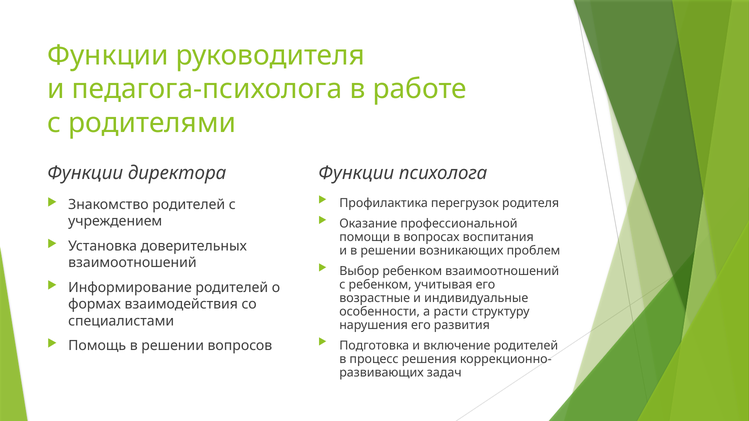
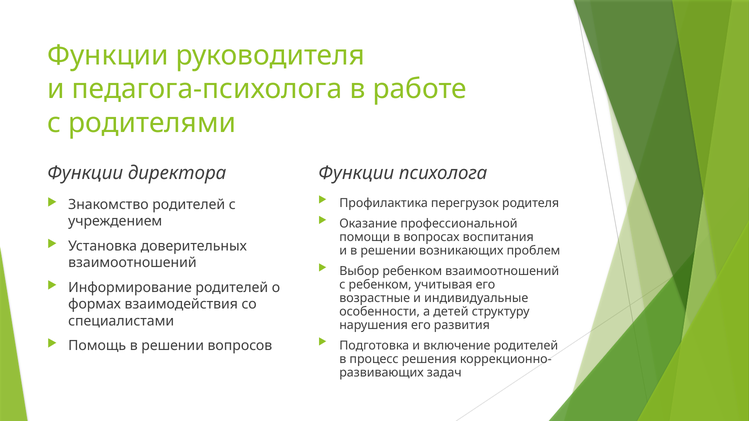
расти: расти -> детей
